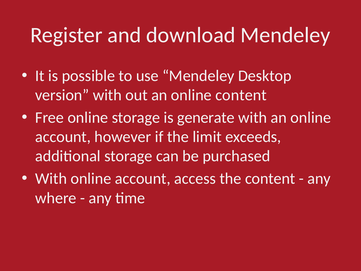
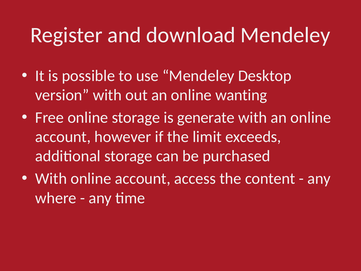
online content: content -> wanting
